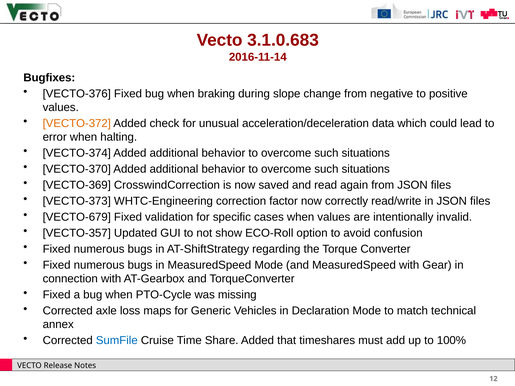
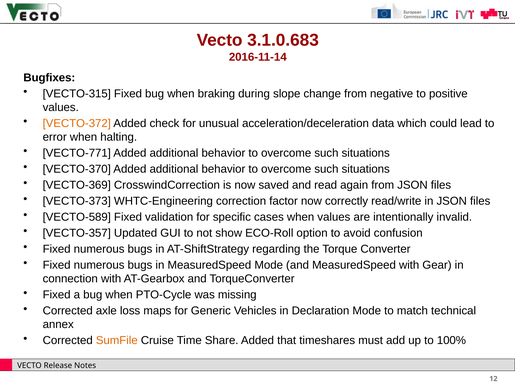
VECTO-376: VECTO-376 -> VECTO-315
VECTO-374: VECTO-374 -> VECTO-771
VECTO-679: VECTO-679 -> VECTO-589
SumFile colour: blue -> orange
